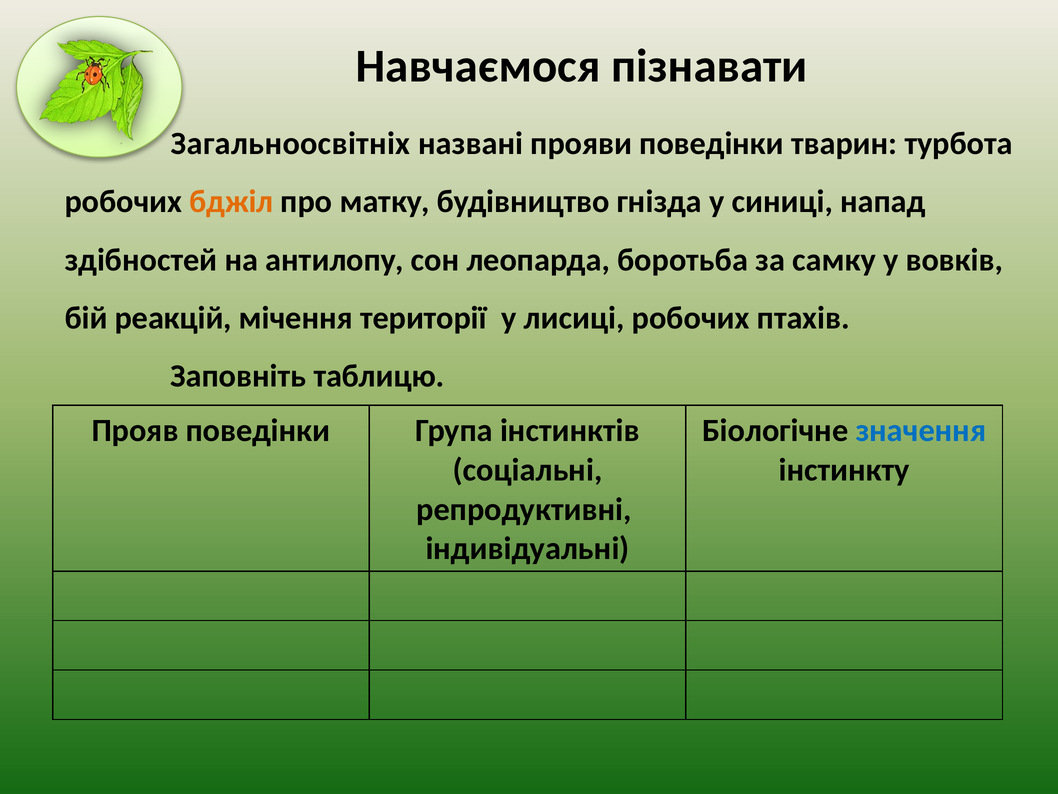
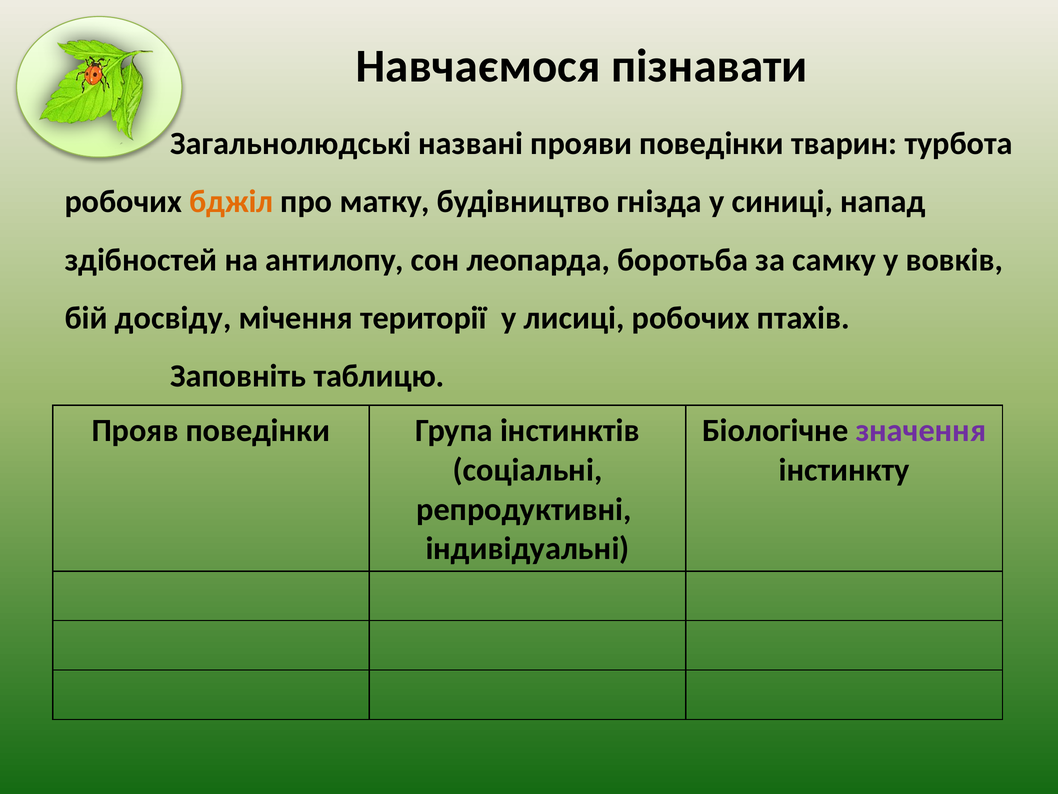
Загальноосвітніх: Загальноосвітніх -> Загальнолюдські
реакцій: реакцій -> досвіду
значення colour: blue -> purple
